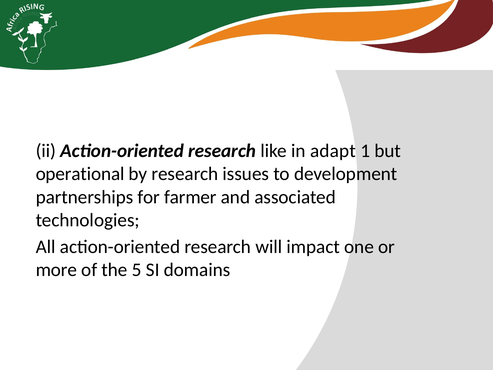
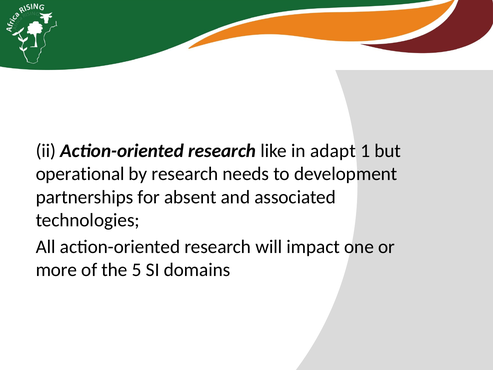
issues: issues -> needs
farmer: farmer -> absent
